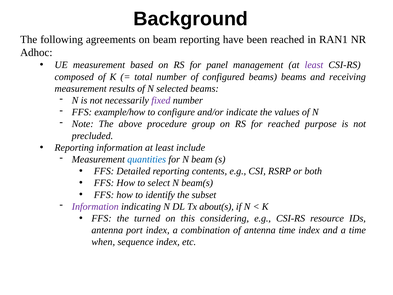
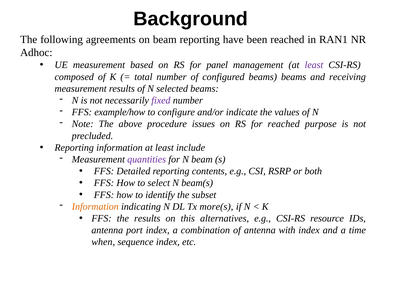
group: group -> issues
quantities colour: blue -> purple
Information at (95, 206) colour: purple -> orange
about(s: about(s -> more(s
the turned: turned -> results
considering: considering -> alternatives
antenna time: time -> with
